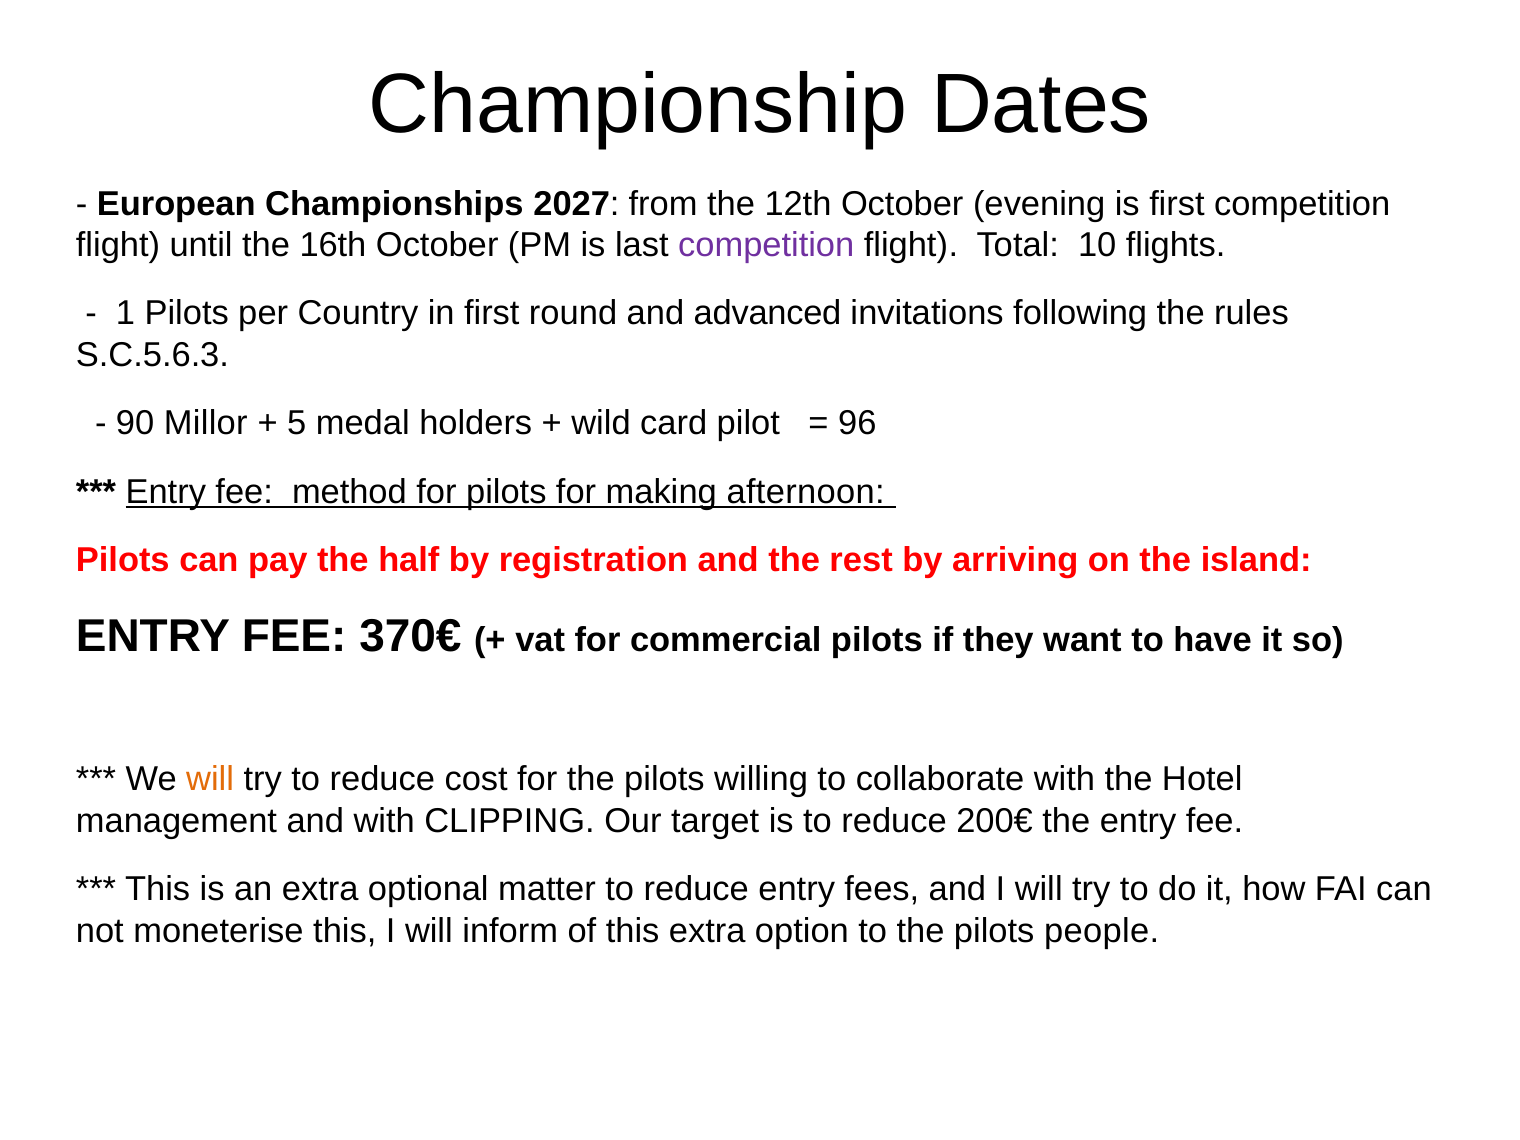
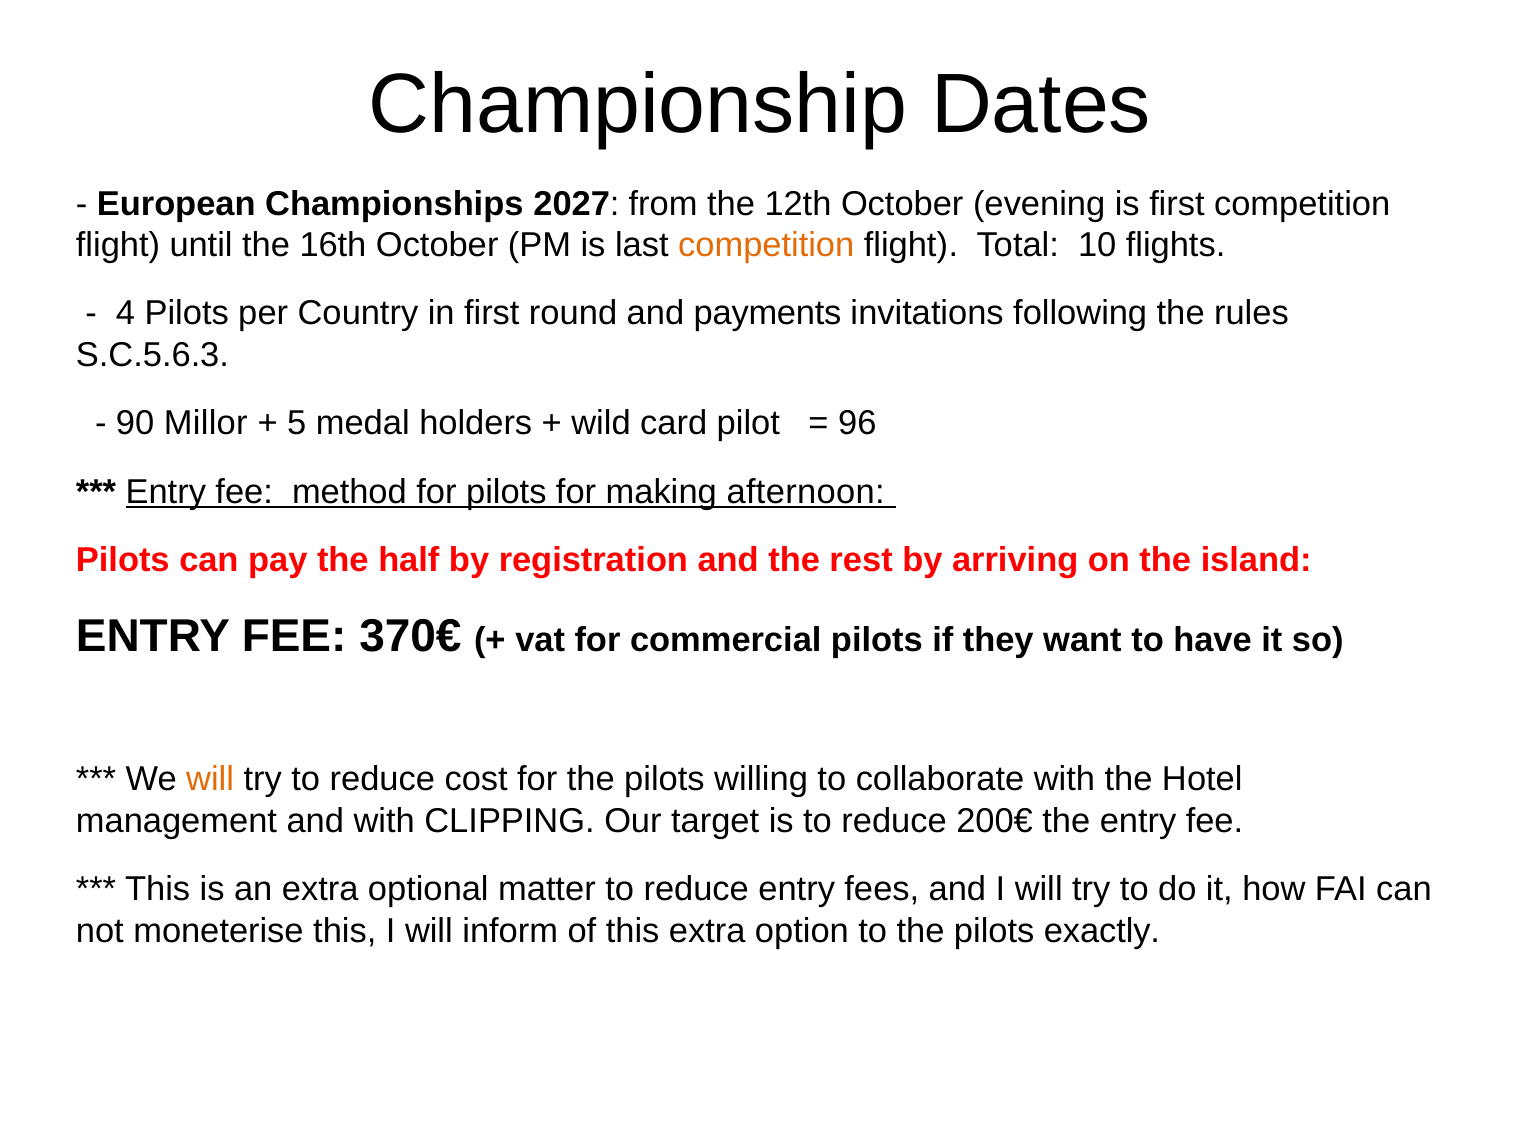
competition at (766, 245) colour: purple -> orange
1: 1 -> 4
advanced: advanced -> payments
people: people -> exactly
